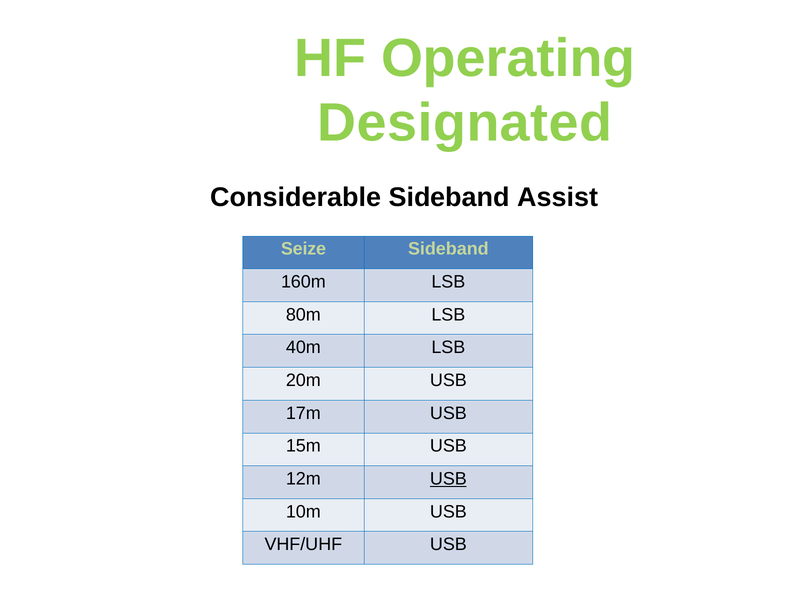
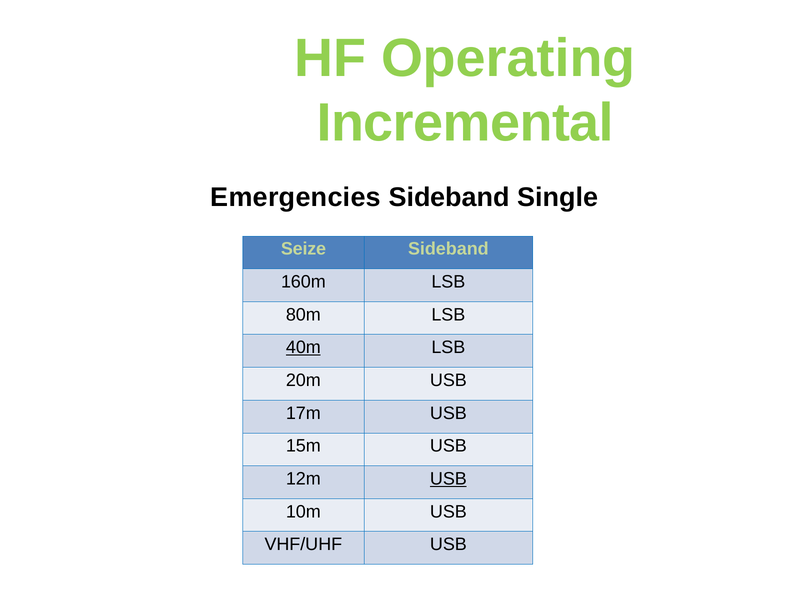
Designated: Designated -> Incremental
Considerable: Considerable -> Emergencies
Assist: Assist -> Single
40m underline: none -> present
